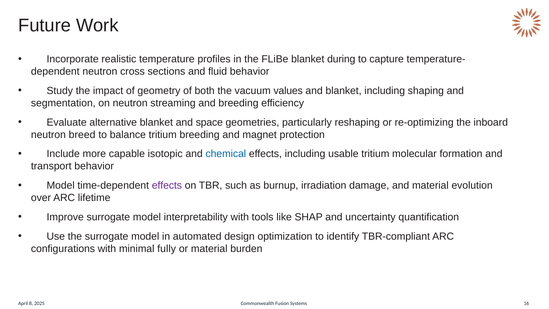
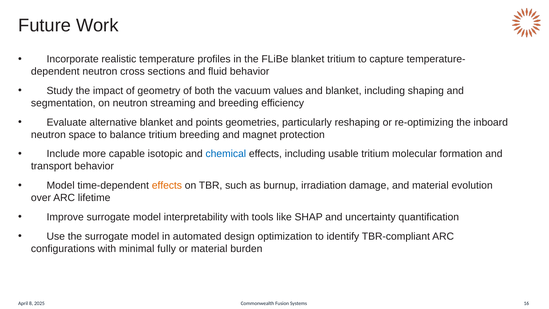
blanket during: during -> tritium
space: space -> points
breed: breed -> space
effects at (167, 185) colour: purple -> orange
